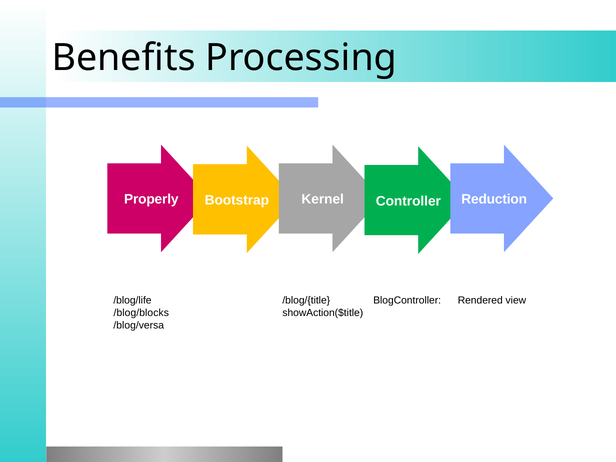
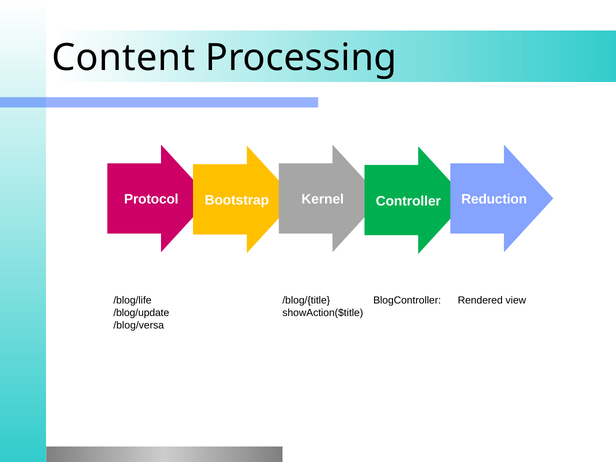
Benefits: Benefits -> Content
Properly: Properly -> Protocol
/blog/blocks: /blog/blocks -> /blog/update
